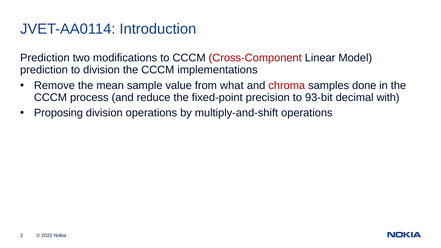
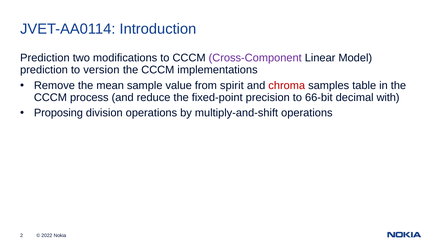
Cross-Component colour: red -> purple
to division: division -> version
what: what -> spirit
done: done -> table
93-bit: 93-bit -> 66-bit
